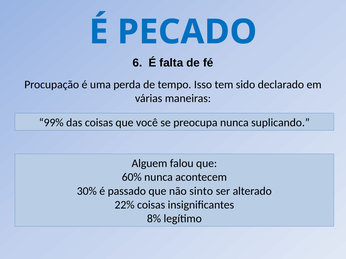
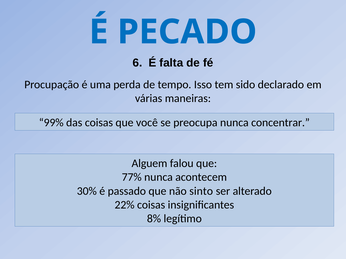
suplicando: suplicando -> concentrar
60%: 60% -> 77%
